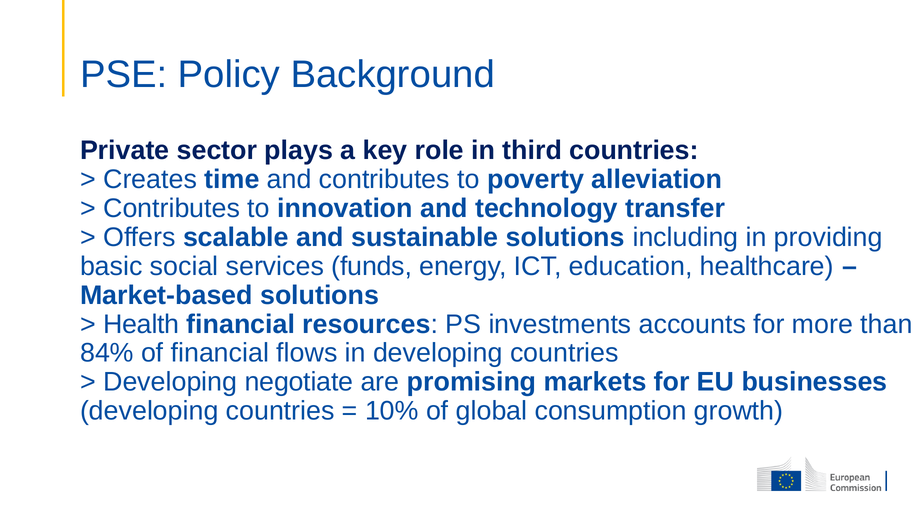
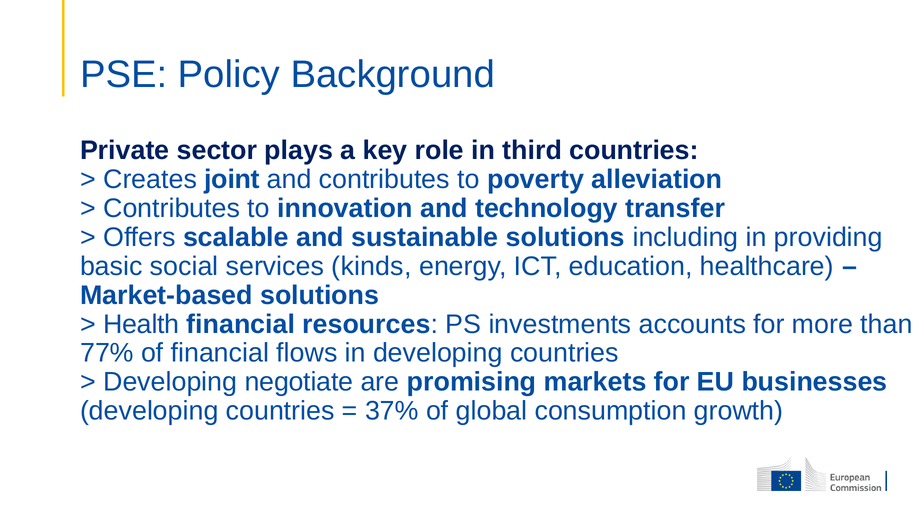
time: time -> joint
funds: funds -> kinds
84%: 84% -> 77%
10%: 10% -> 37%
